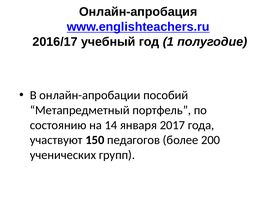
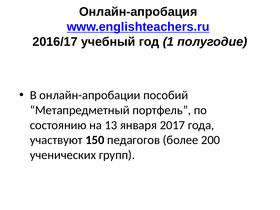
14: 14 -> 13
